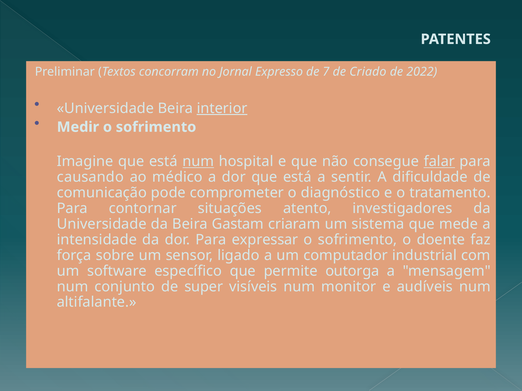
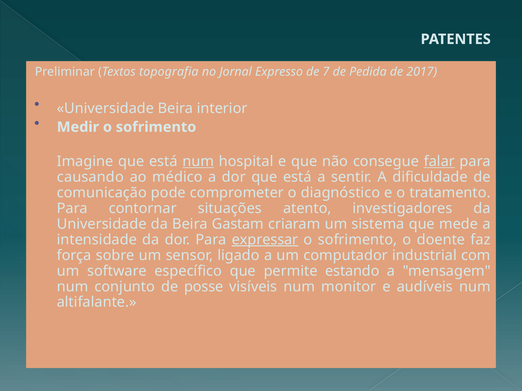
concorram: concorram -> topografia
Criado: Criado -> Pedida
2022: 2022 -> 2017
interior underline: present -> none
expressar underline: none -> present
outorga: outorga -> estando
super: super -> posse
